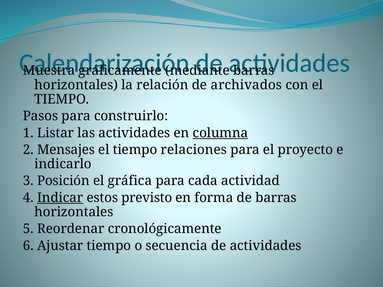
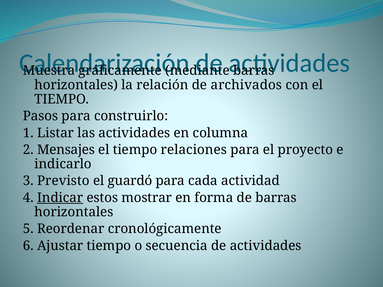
columna underline: present -> none
Posición: Posición -> Previsto
gráfica: gráfica -> guardó
previsto: previsto -> mostrar
